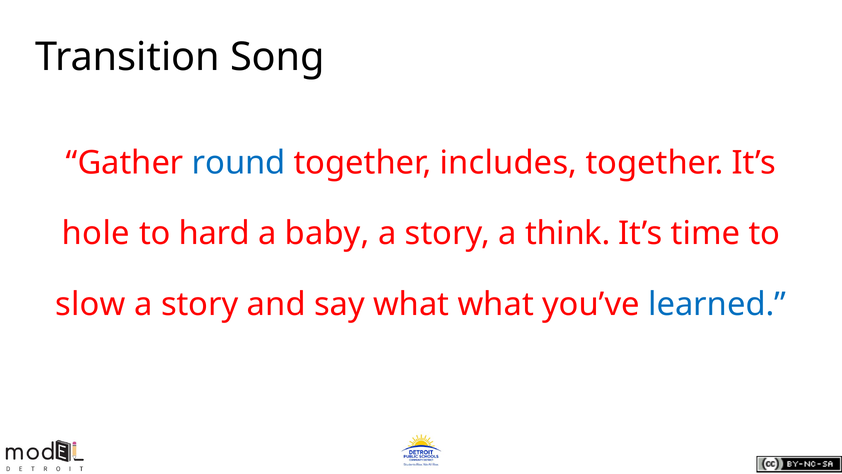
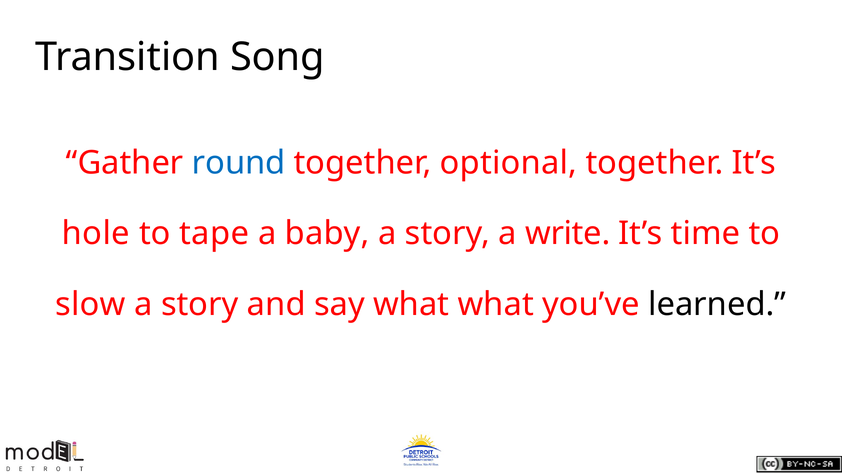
includes: includes -> optional
hard: hard -> tape
think: think -> write
learned colour: blue -> black
